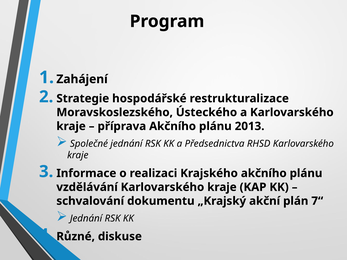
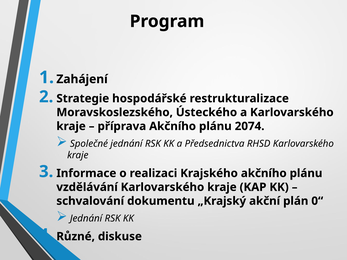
2013: 2013 -> 2074
7“: 7“ -> 0“
